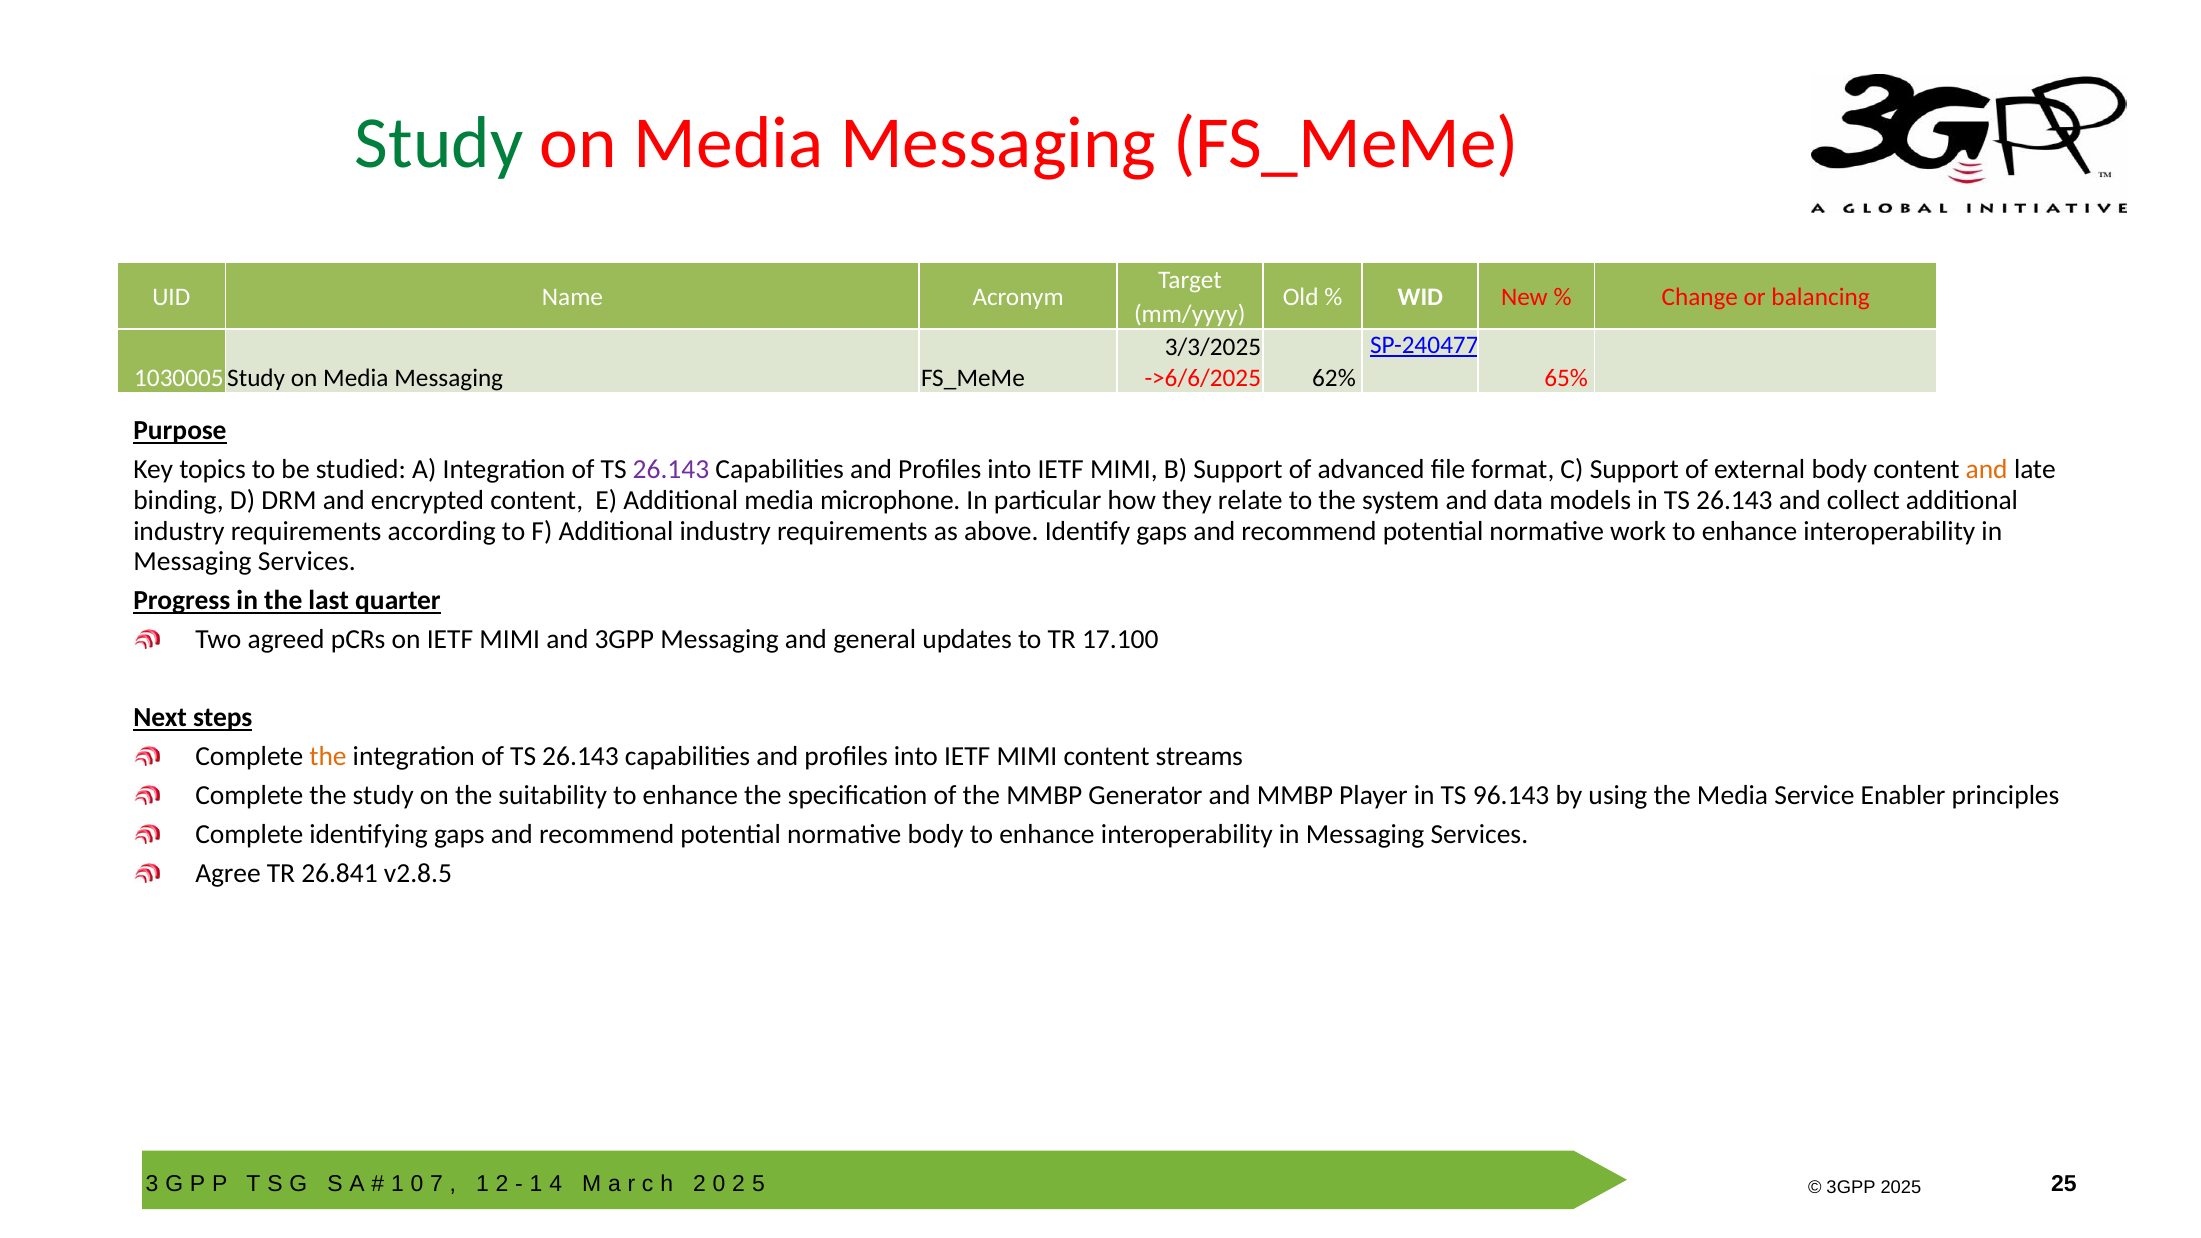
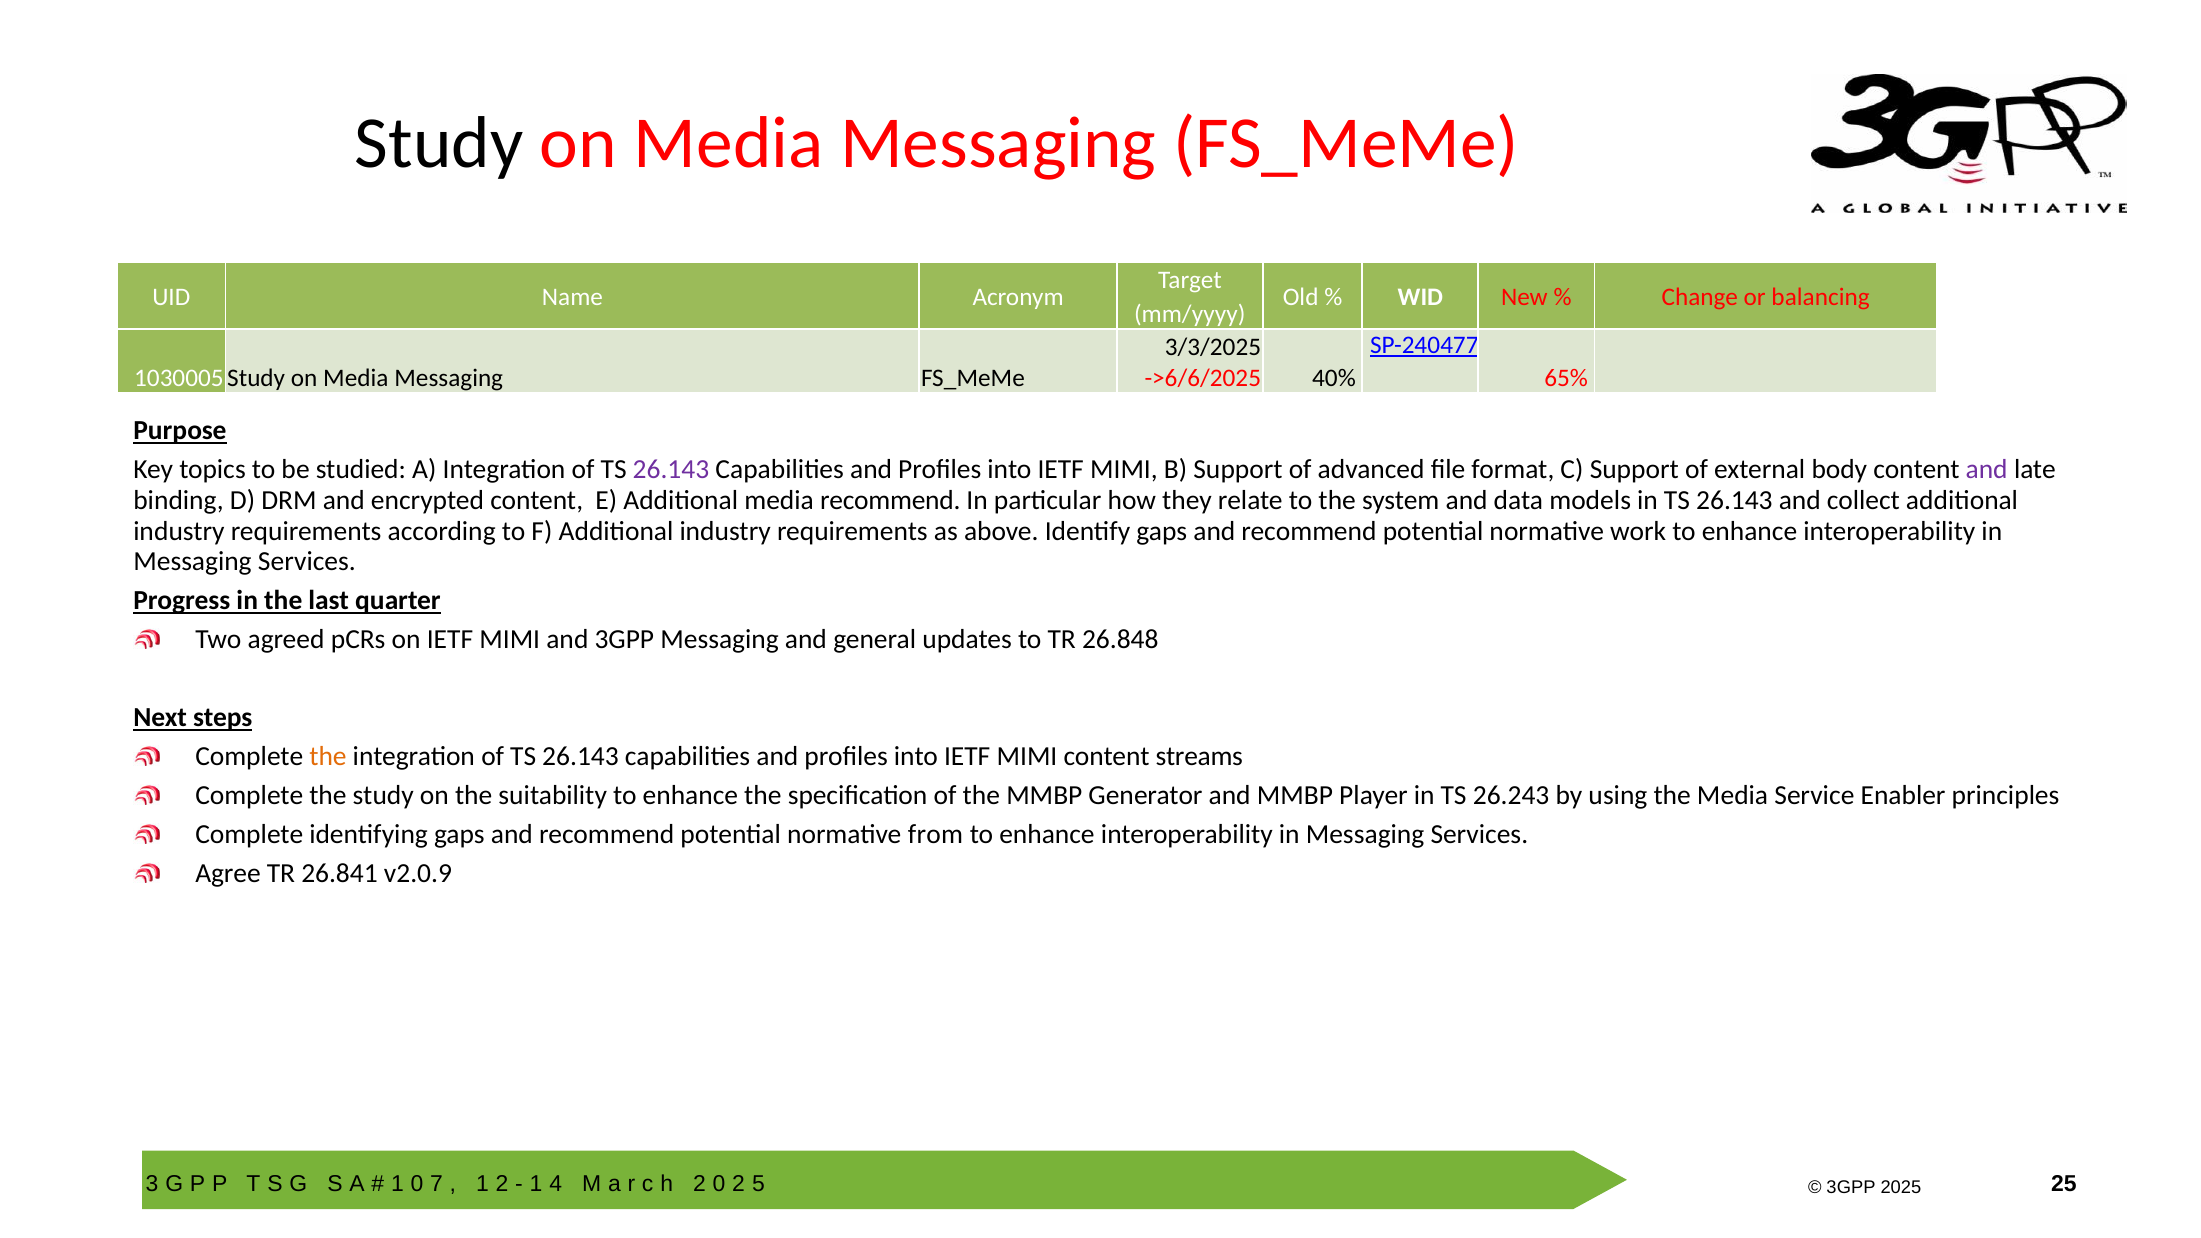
Study at (439, 144) colour: green -> black
62%: 62% -> 40%
and at (1987, 470) colour: orange -> purple
media microphone: microphone -> recommend
17.100: 17.100 -> 26.848
96.143: 96.143 -> 26.243
normative body: body -> from
v2.8.5: v2.8.5 -> v2.0.9
